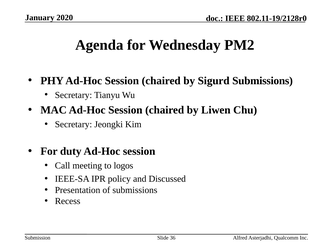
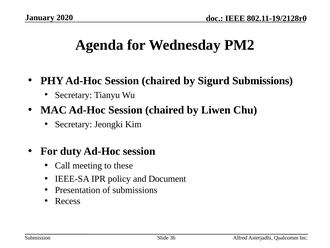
logos: logos -> these
Discussed: Discussed -> Document
